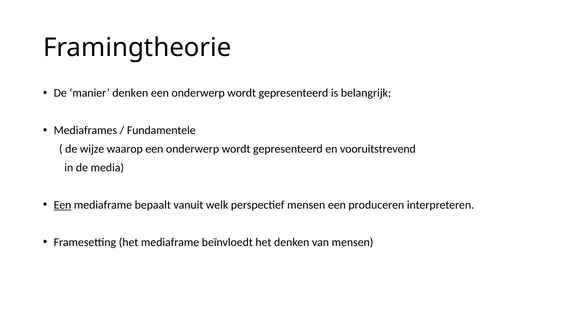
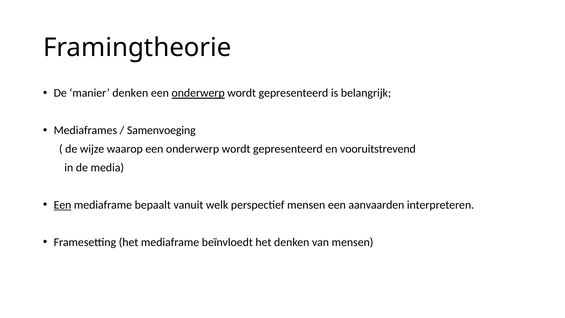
onderwerp at (198, 93) underline: none -> present
Fundamentele: Fundamentele -> Samenvoeging
produceren: produceren -> aanvaarden
